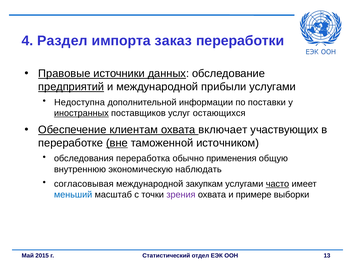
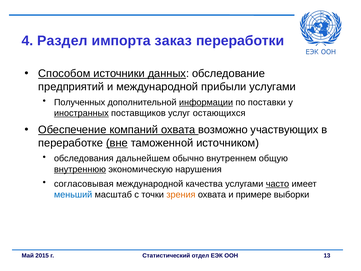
Правовые: Правовые -> Способом
предприятий underline: present -> none
Недоступна: Недоступна -> Полученных
информации underline: none -> present
клиентам: клиентам -> компаний
включает: включает -> возможно
переработка: переработка -> дальнейшем
применения: применения -> внутреннем
внутреннюю underline: none -> present
наблюдать: наблюдать -> нарушения
закупкам: закупкам -> качества
зрения colour: purple -> orange
